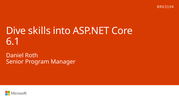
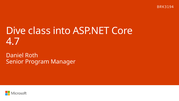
skills: skills -> class
6.1: 6.1 -> 4.7
